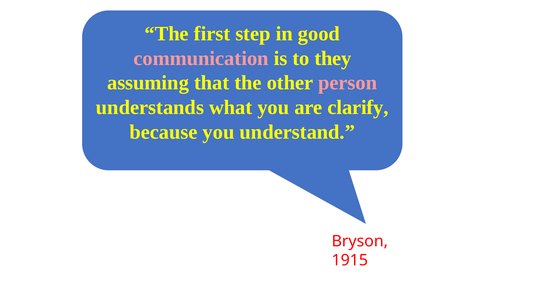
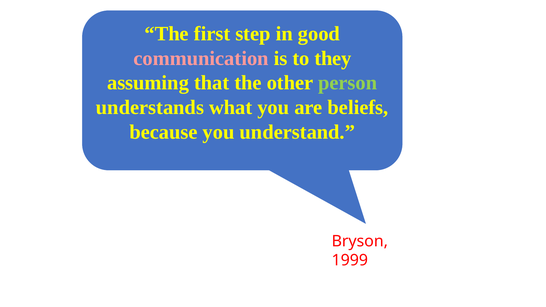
person colour: pink -> light green
clarify: clarify -> beliefs
1915: 1915 -> 1999
